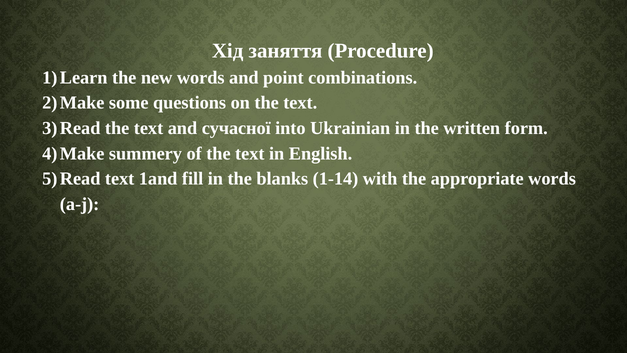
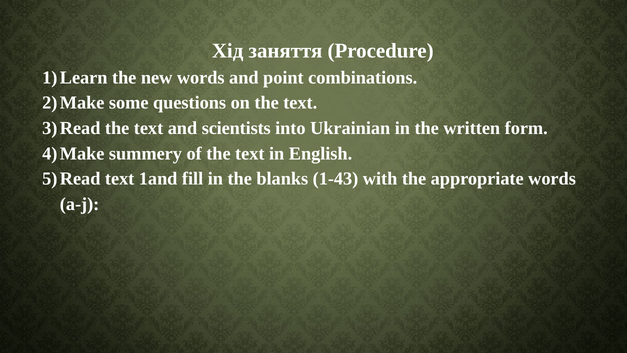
сучасної: сучасної -> scientists
1-14: 1-14 -> 1-43
